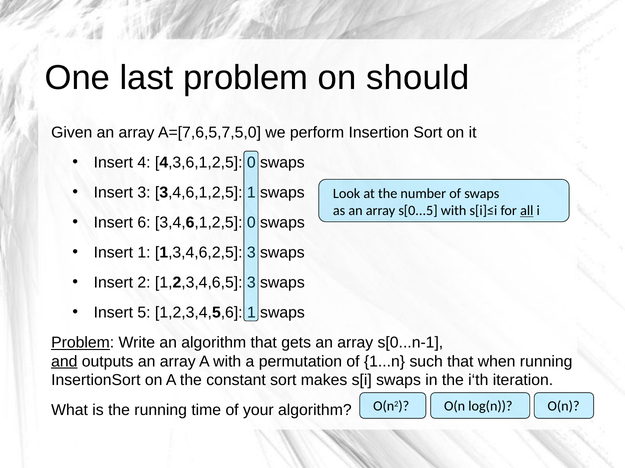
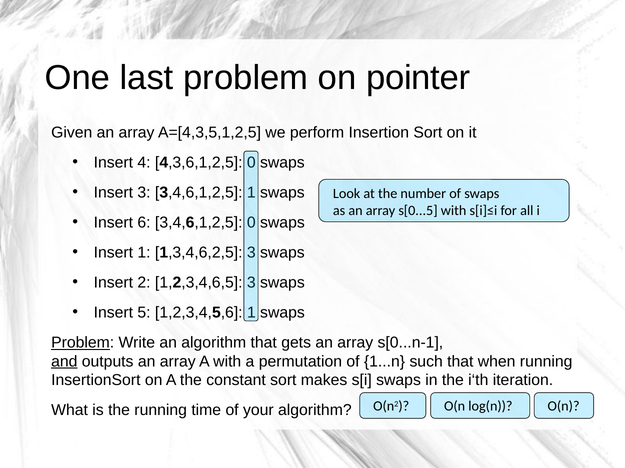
should: should -> pointer
A=[7,6,5,7,5,0: A=[7,6,5,7,5,0 -> A=[4,3,5,1,2,5
all underline: present -> none
